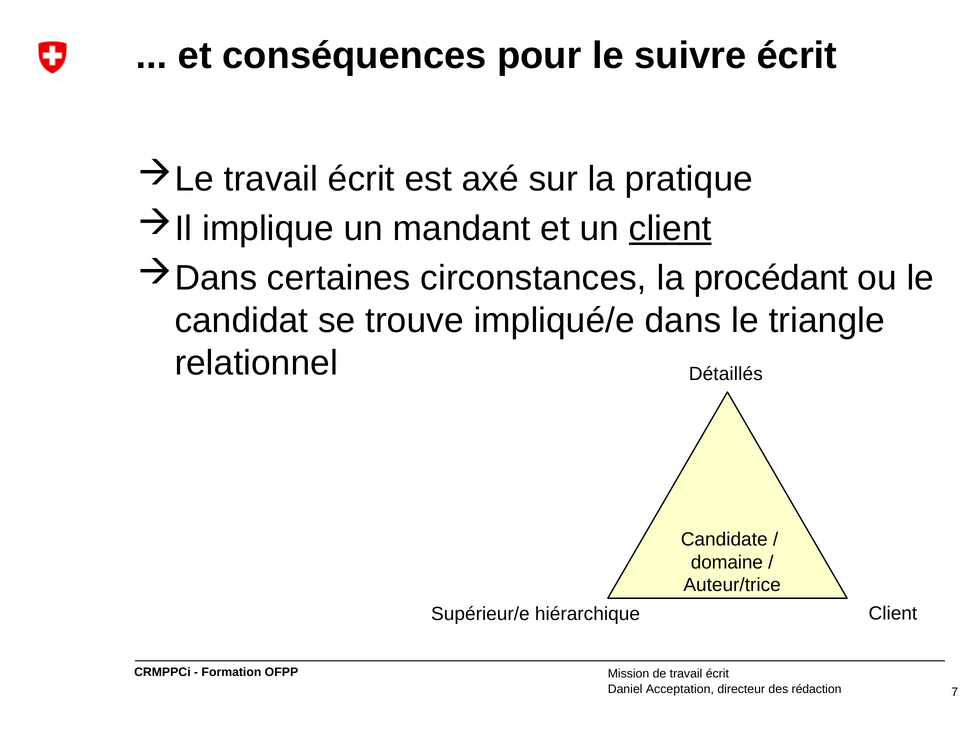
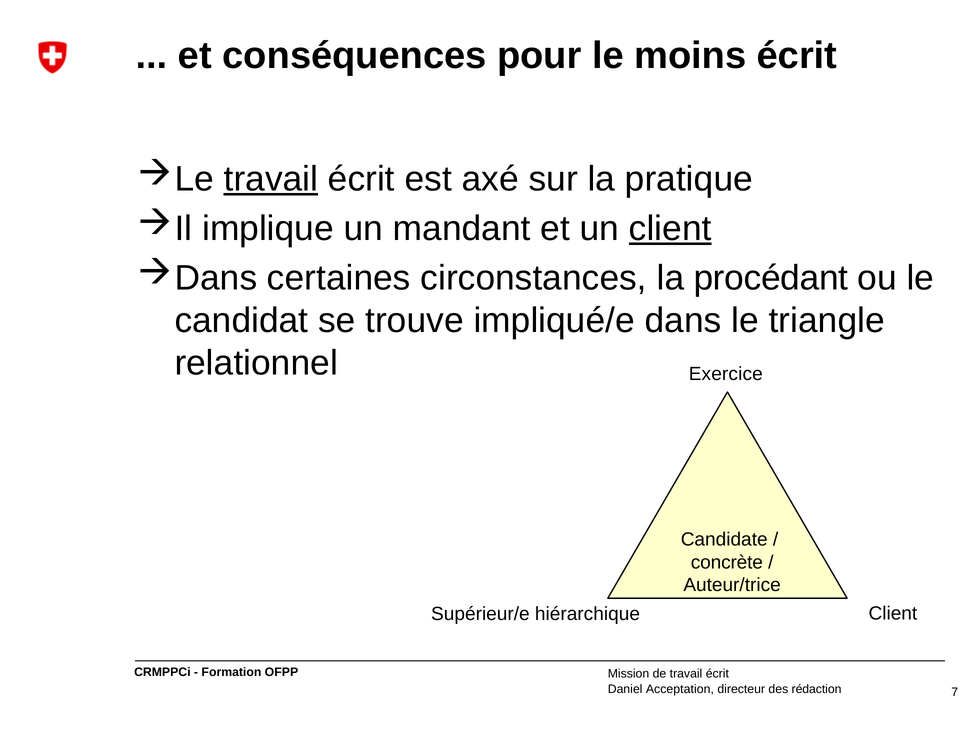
suivre: suivre -> moins
travail at (271, 179) underline: none -> present
Détaillés: Détaillés -> Exercice
domaine: domaine -> concrète
